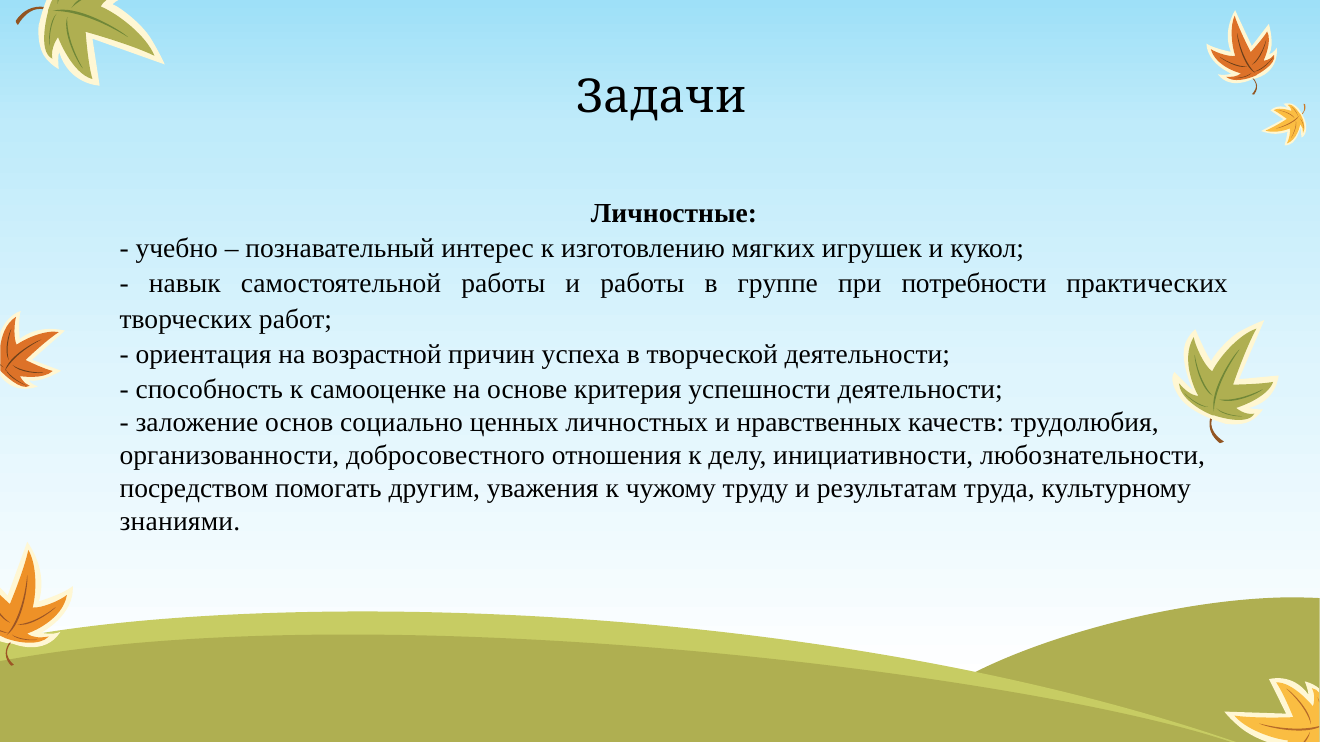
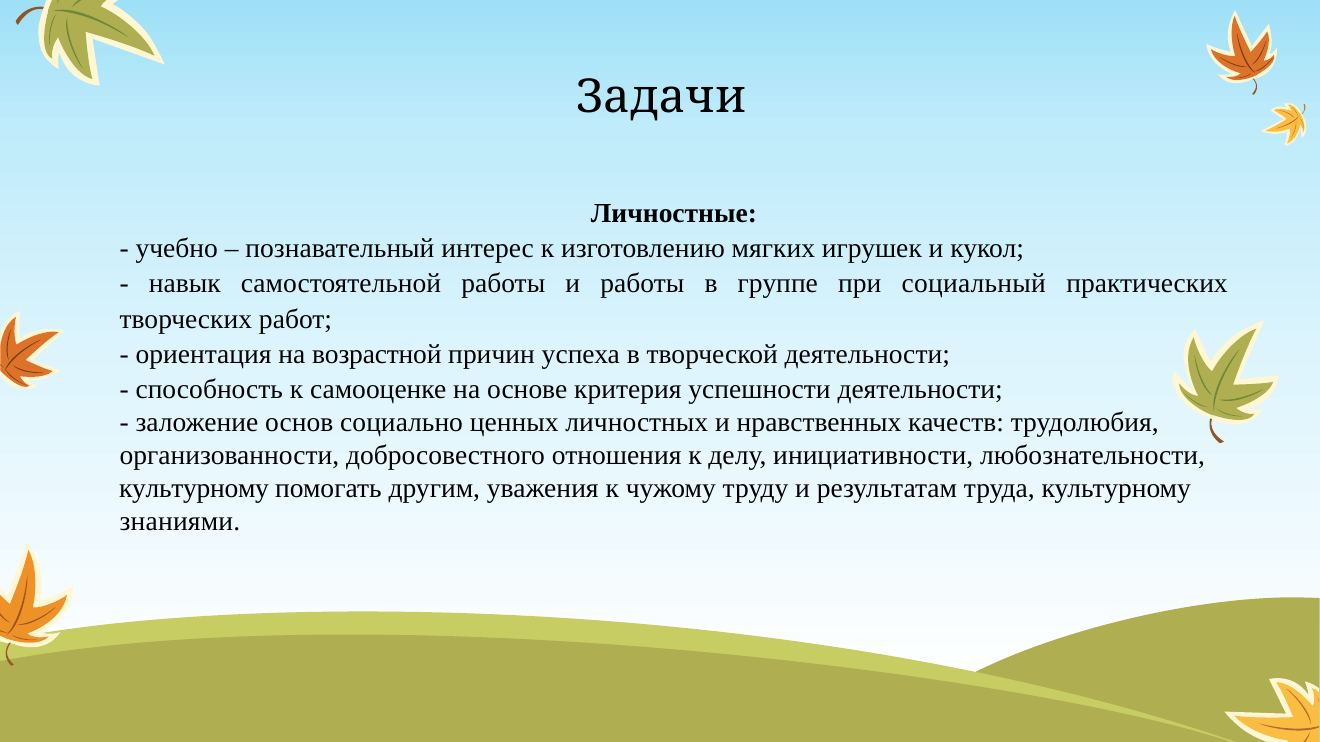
потребности: потребности -> социальный
посредством at (194, 489): посредством -> культурному
